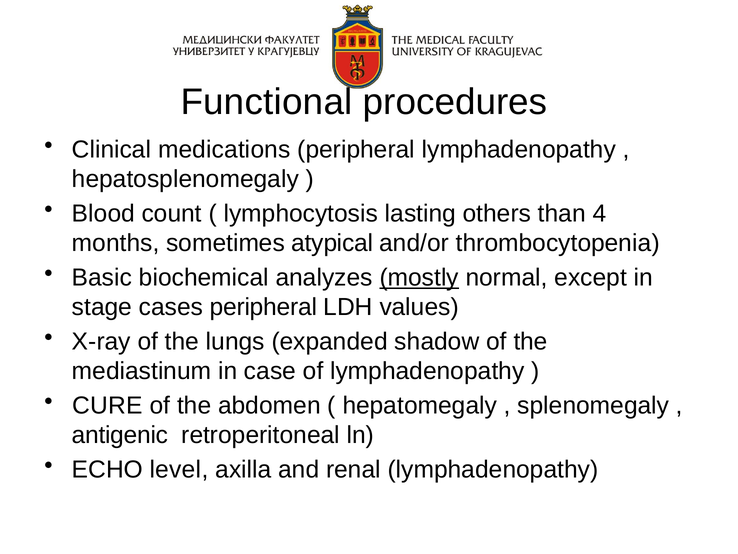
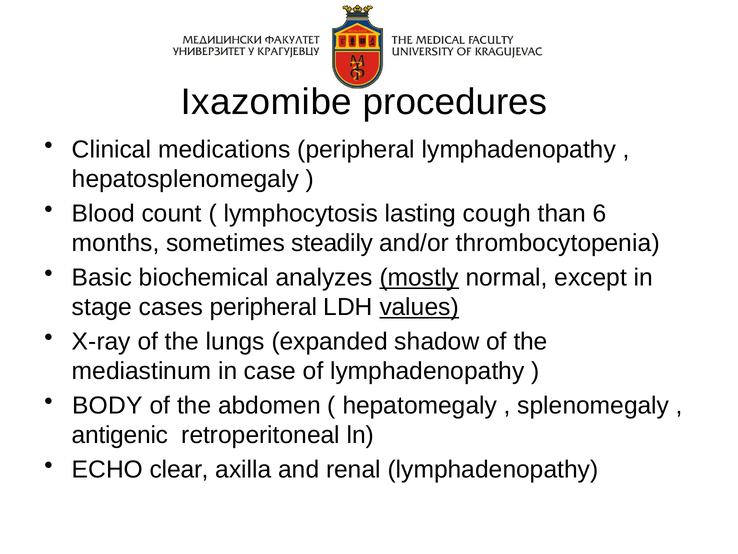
Functional: Functional -> Ixazomibe
others: others -> cough
4: 4 -> 6
atypical: atypical -> steadily
values underline: none -> present
CURE: CURE -> BODY
level: level -> clear
